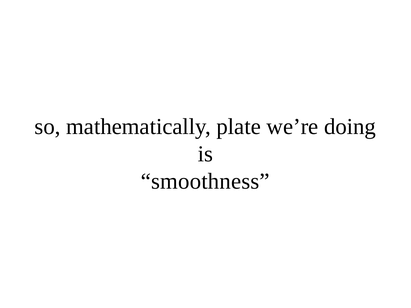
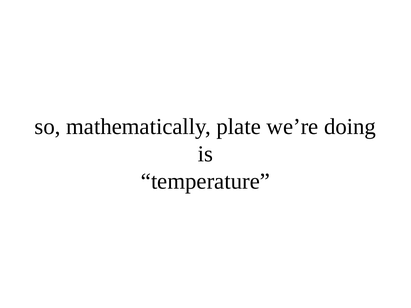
smoothness: smoothness -> temperature
